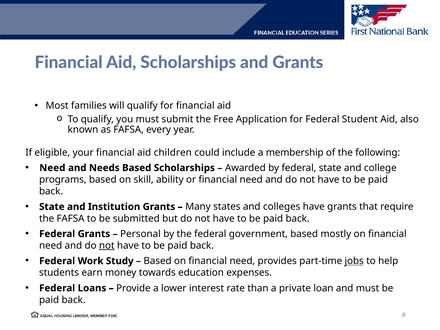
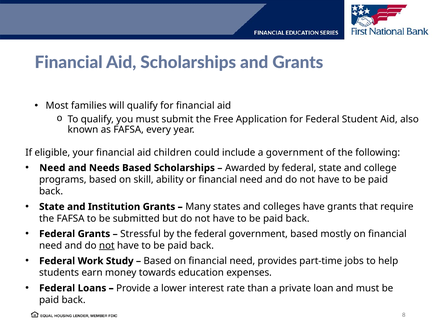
a membership: membership -> government
Personal: Personal -> Stressful
jobs underline: present -> none
